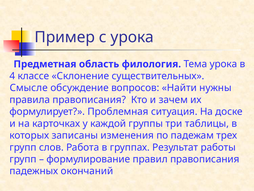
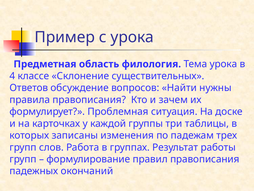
Смысле: Смысле -> Ответов
